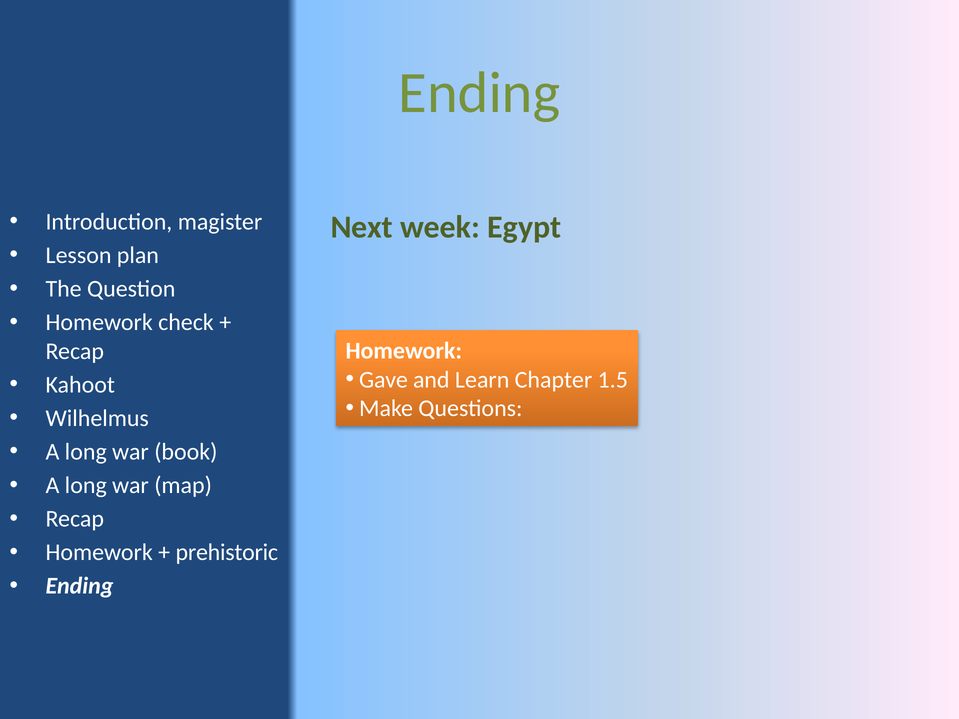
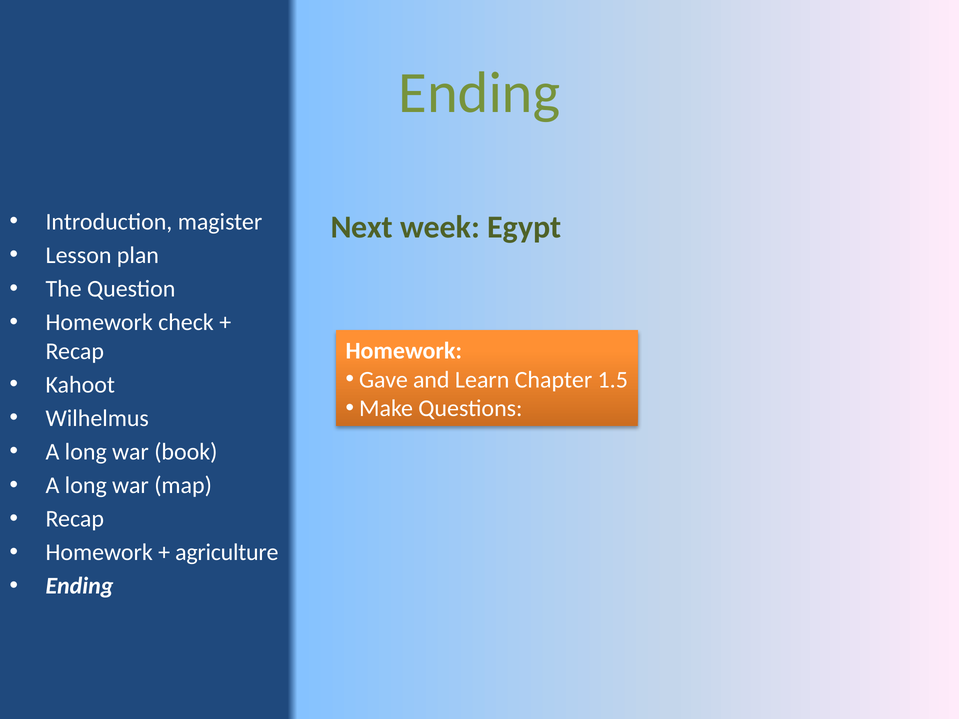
prehistoric: prehistoric -> agriculture
